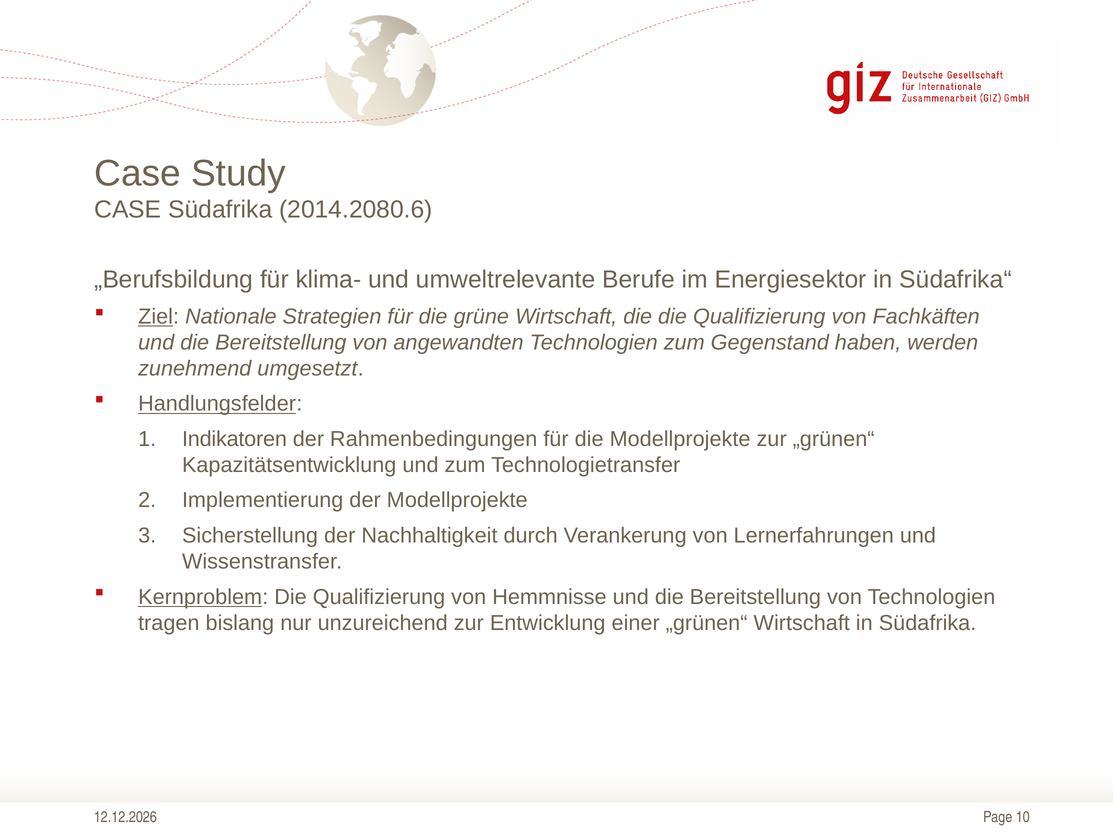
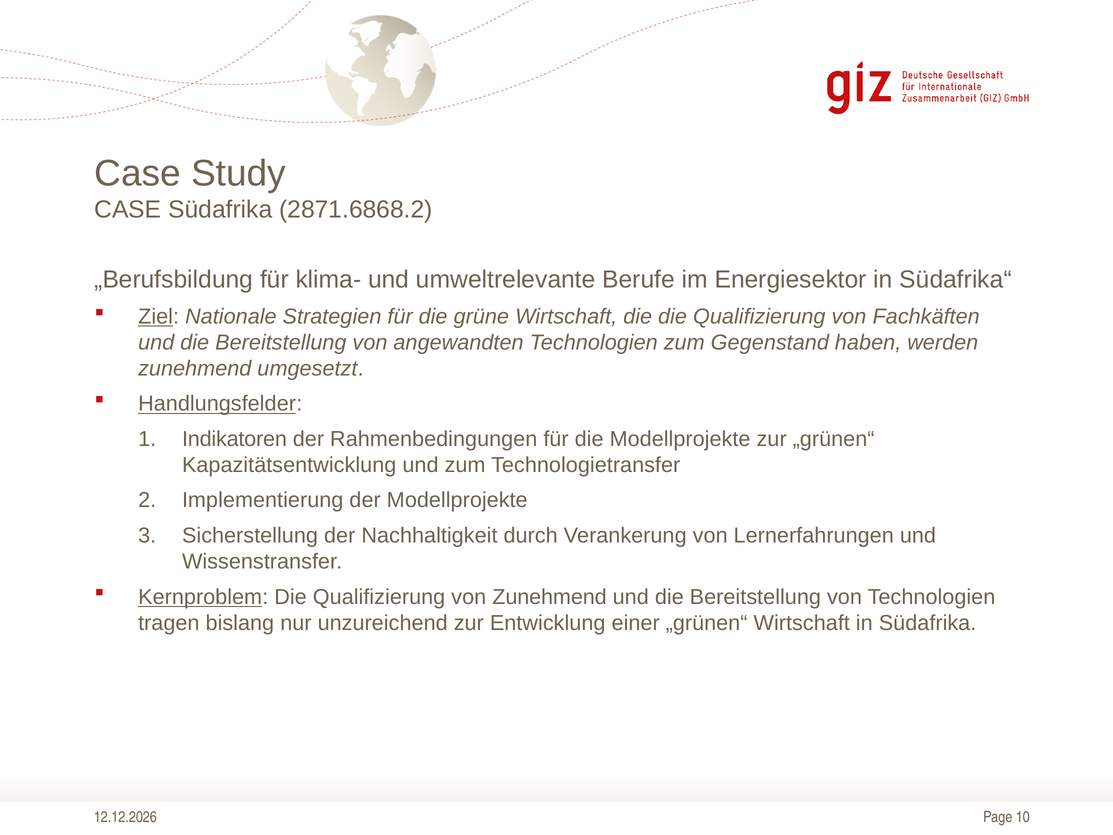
2014.2080.6: 2014.2080.6 -> 2871.6868.2
von Hemmnisse: Hemmnisse -> Zunehmend
